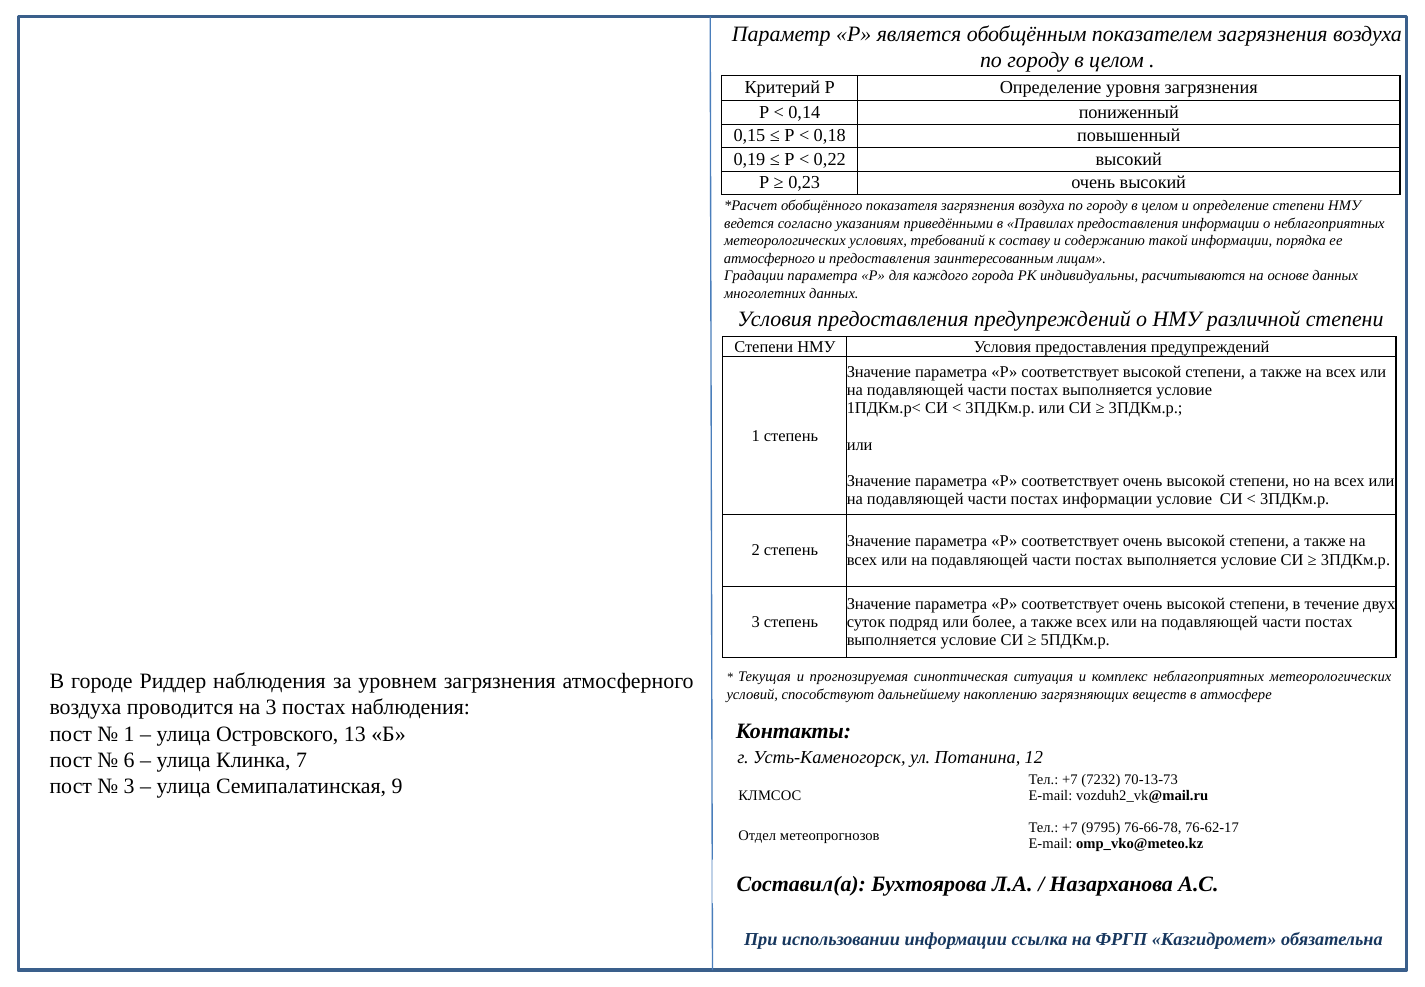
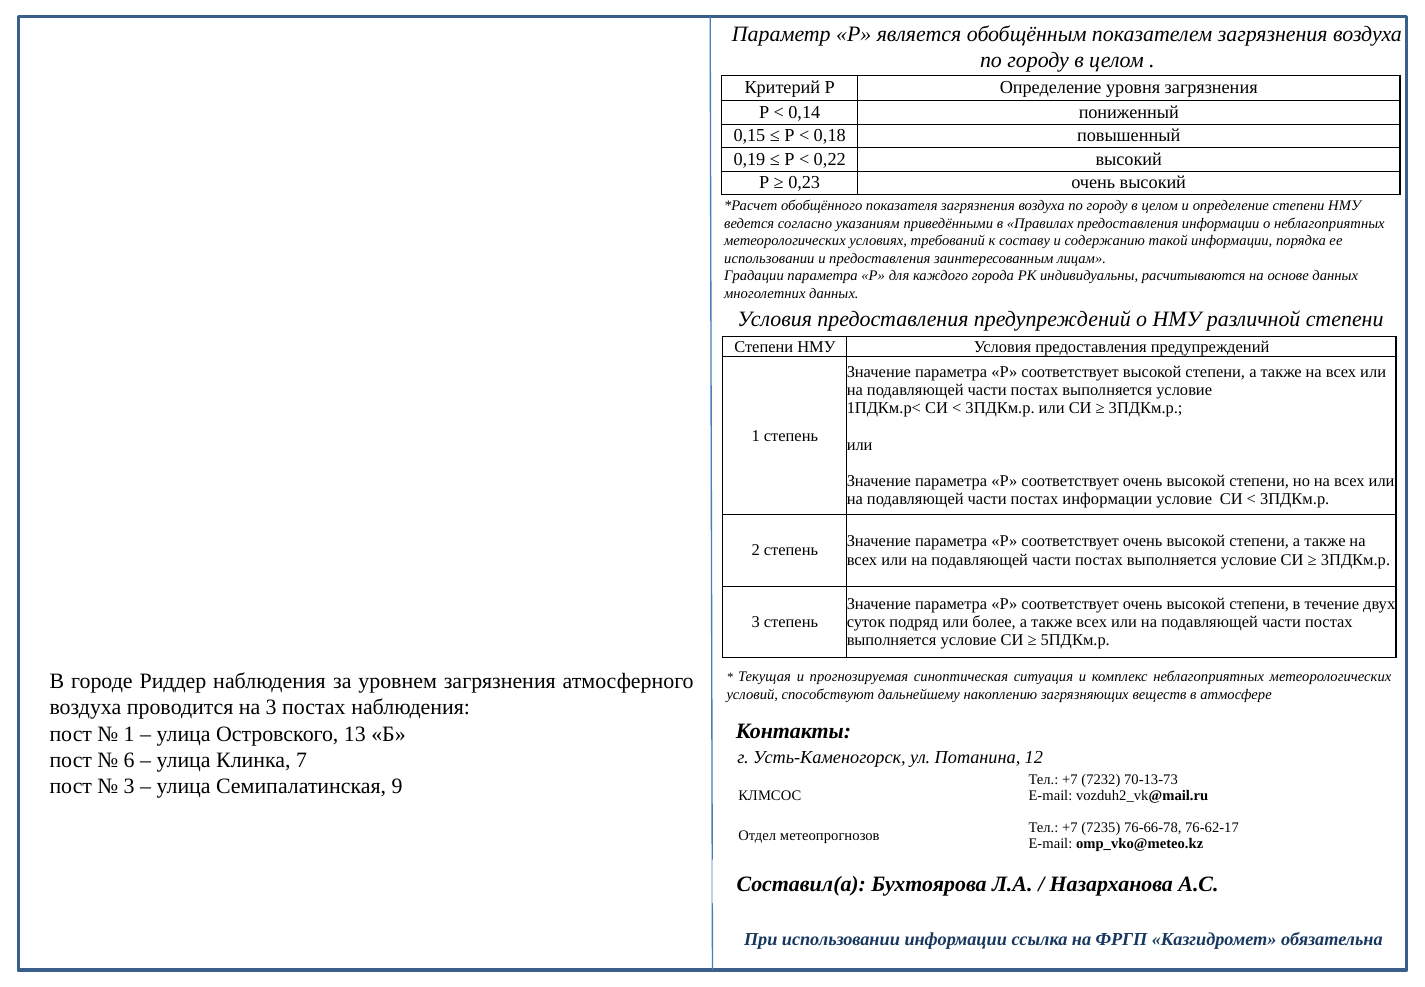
атмосферного at (769, 258): атмосферного -> использовании
9795: 9795 -> 7235
